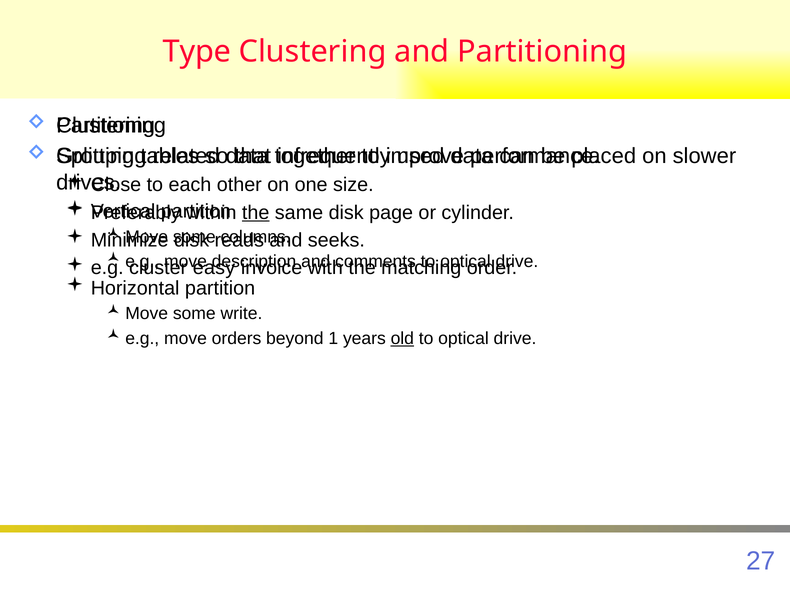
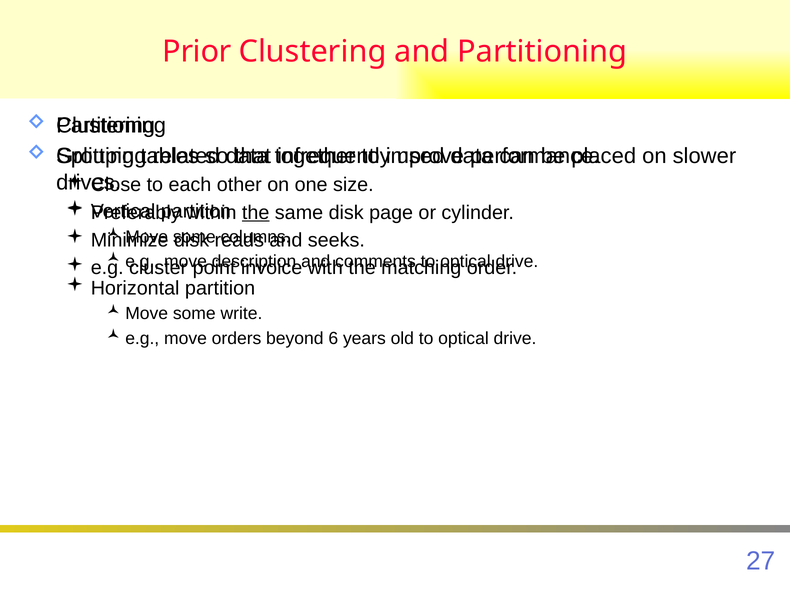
Type: Type -> Prior
easy: easy -> point
1: 1 -> 6
old underline: present -> none
